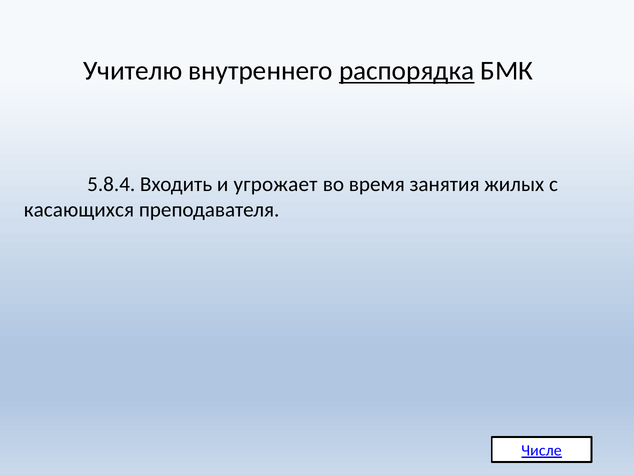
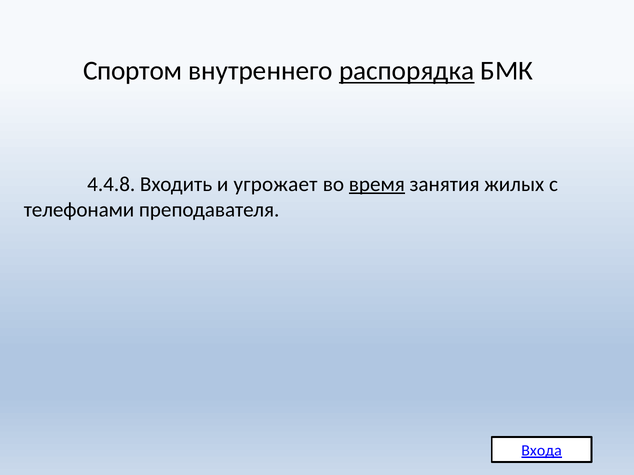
Учителю: Учителю -> Спортом
5.8.4: 5.8.4 -> 4.4.8
время underline: none -> present
касающихся: касающихся -> телефонами
Числе: Числе -> Входа
